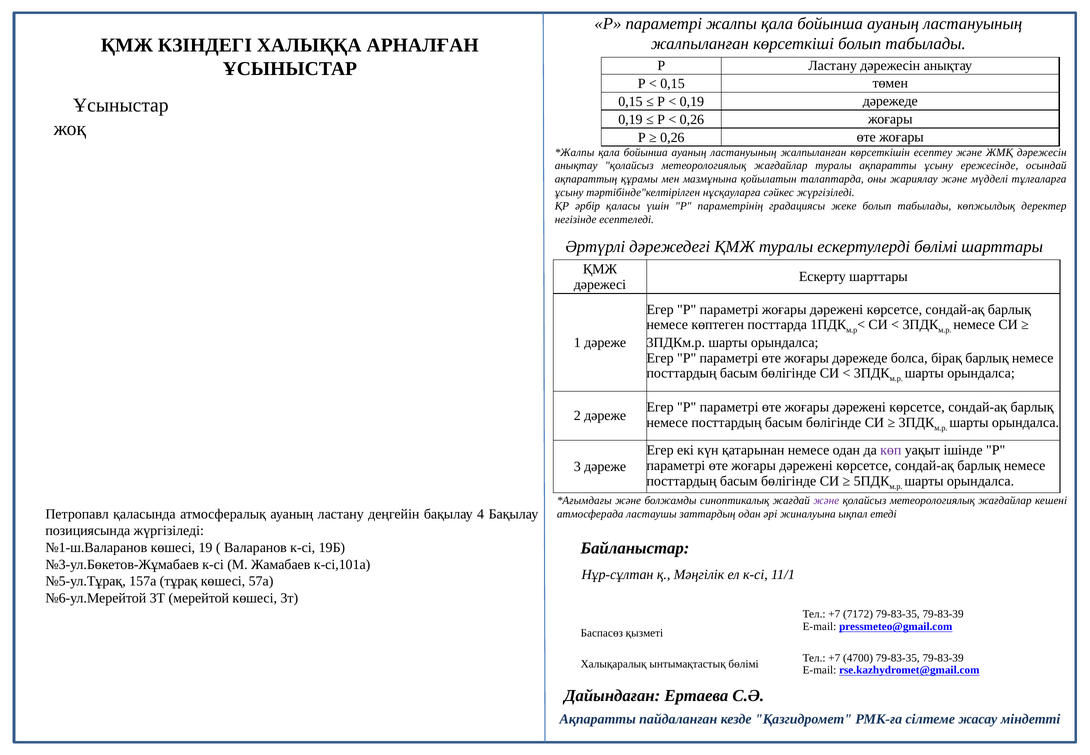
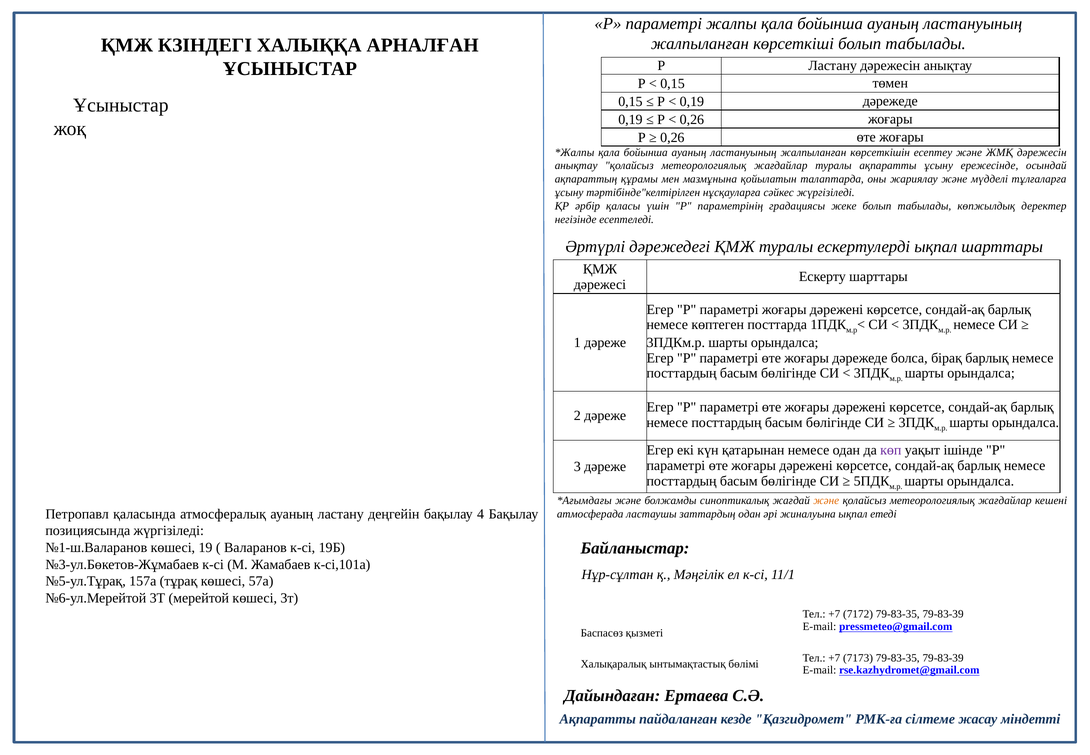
ескертулерді бөлімі: бөлімі -> ықпал
және at (826, 500) colour: purple -> orange
4700: 4700 -> 7173
